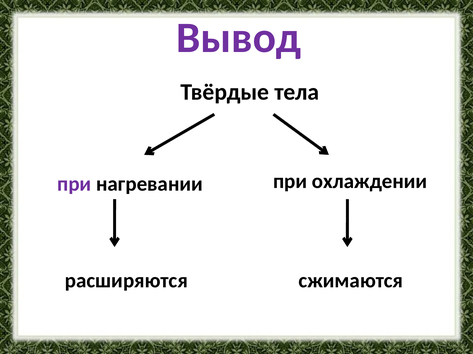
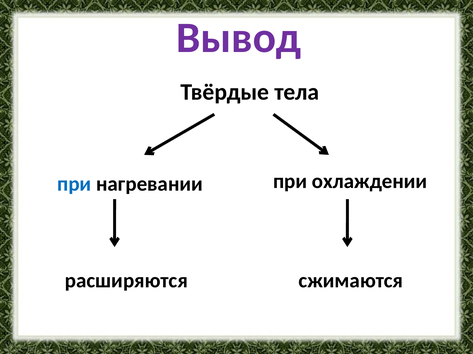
при at (74, 184) colour: purple -> blue
